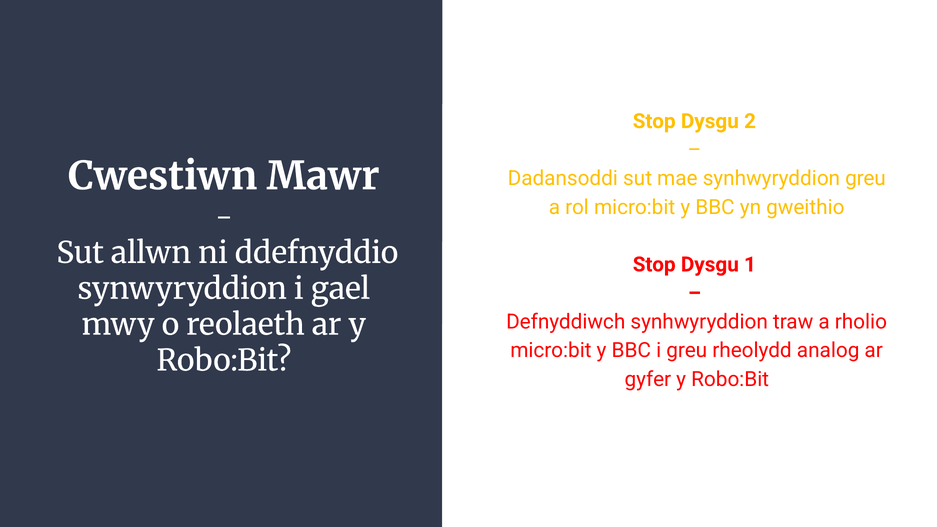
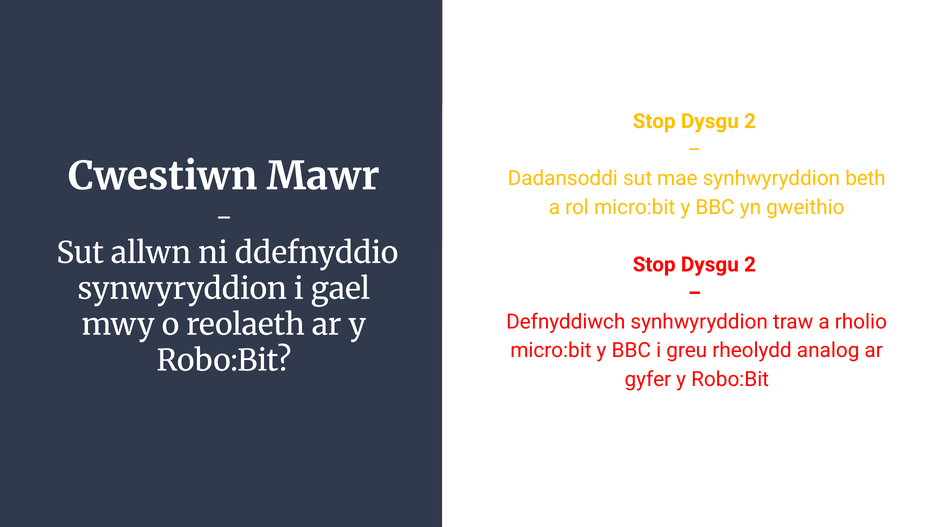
synhwyryddion greu: greu -> beth
1 at (750, 265): 1 -> 2
